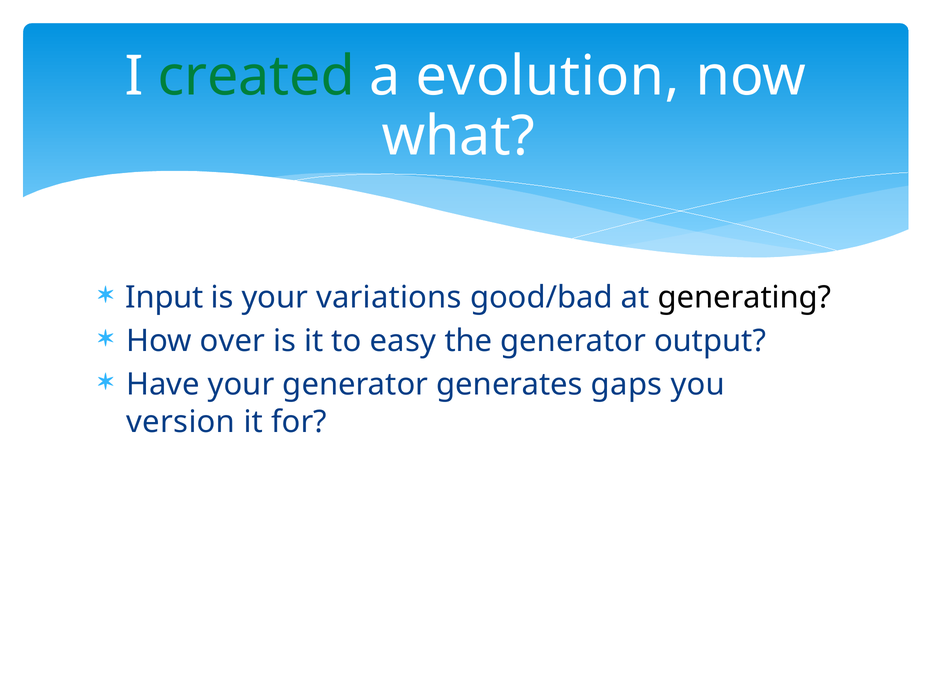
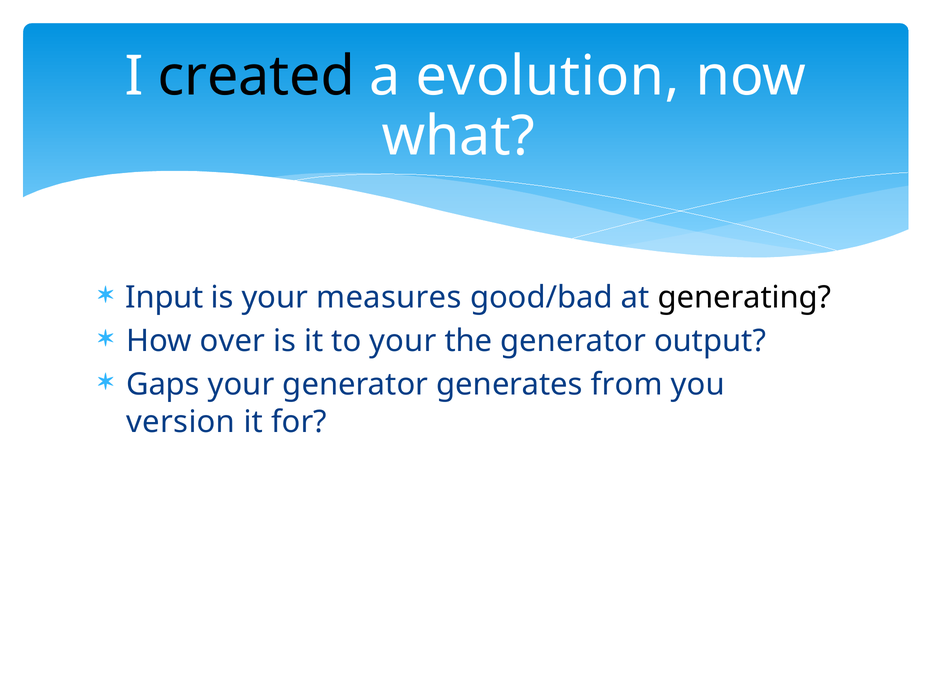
created colour: green -> black
variations: variations -> measures
to easy: easy -> your
Have: Have -> Gaps
gaps: gaps -> from
